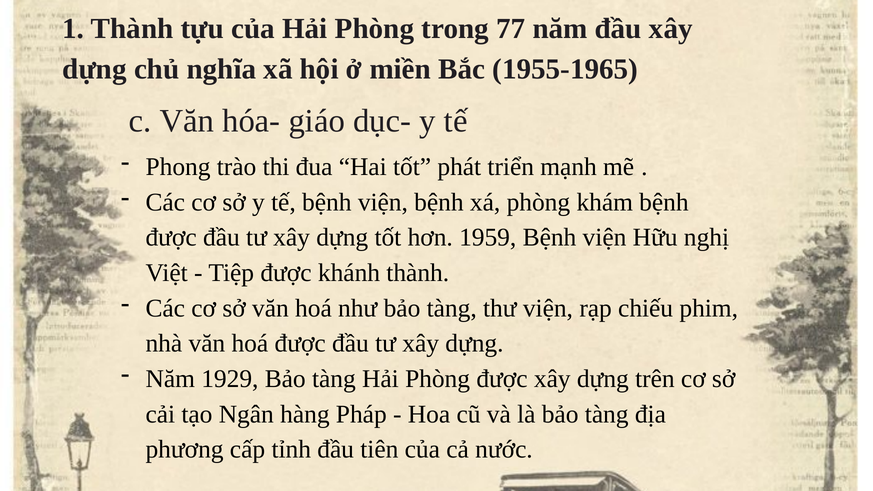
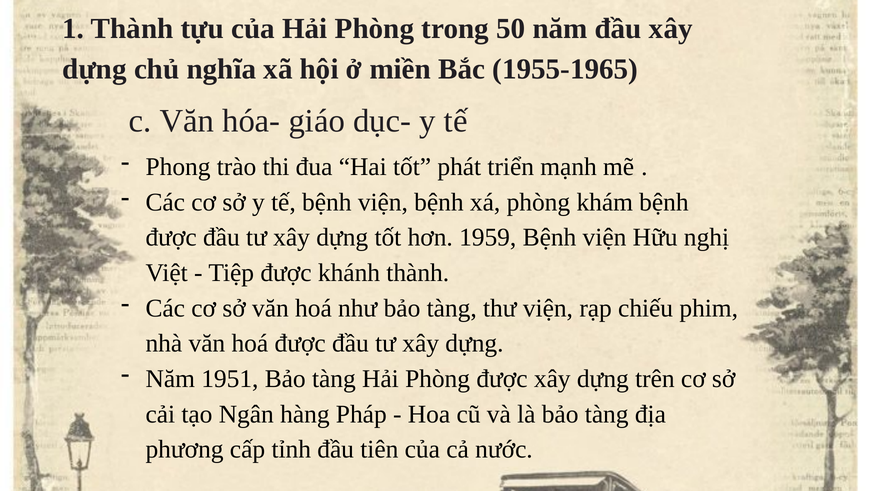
77: 77 -> 50
1929: 1929 -> 1951
